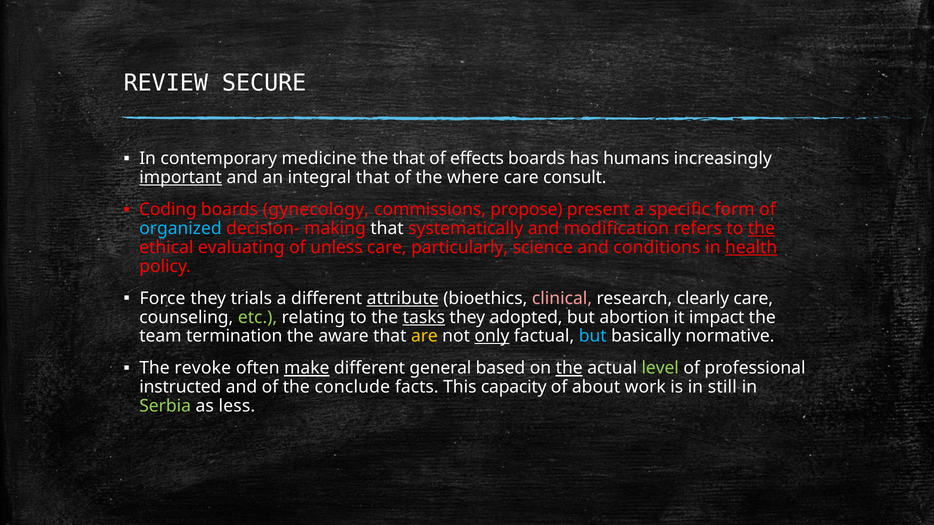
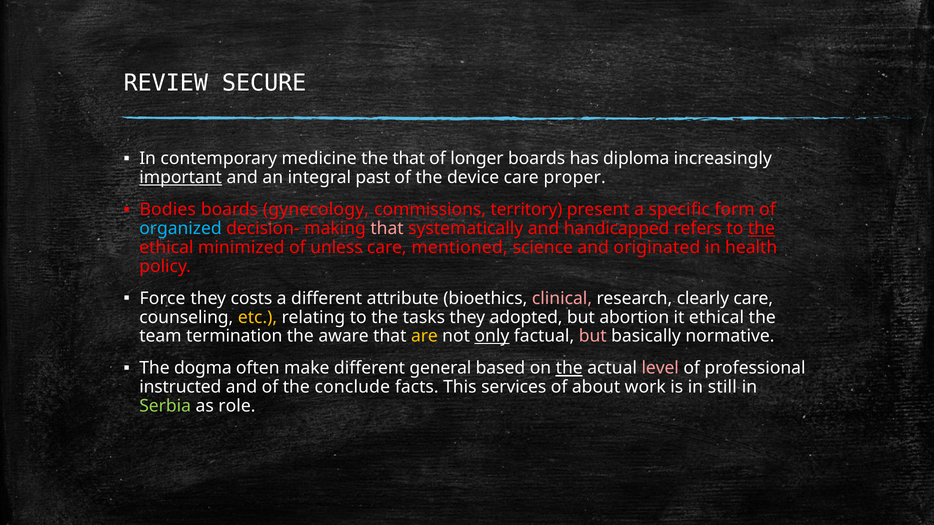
effects: effects -> longer
humans: humans -> diploma
integral that: that -> past
where: where -> device
consult: consult -> proper
Coding: Coding -> Bodies
propose: propose -> territory
that at (387, 229) colour: white -> pink
modification: modification -> handicapped
evaluating: evaluating -> minimized
particularly: particularly -> mentioned
conditions: conditions -> originated
health underline: present -> none
trials: trials -> costs
attribute underline: present -> none
etc colour: light green -> yellow
tasks underline: present -> none
it impact: impact -> ethical
but at (593, 336) colour: light blue -> pink
revoke: revoke -> dogma
make underline: present -> none
level colour: light green -> pink
capacity: capacity -> services
less: less -> role
